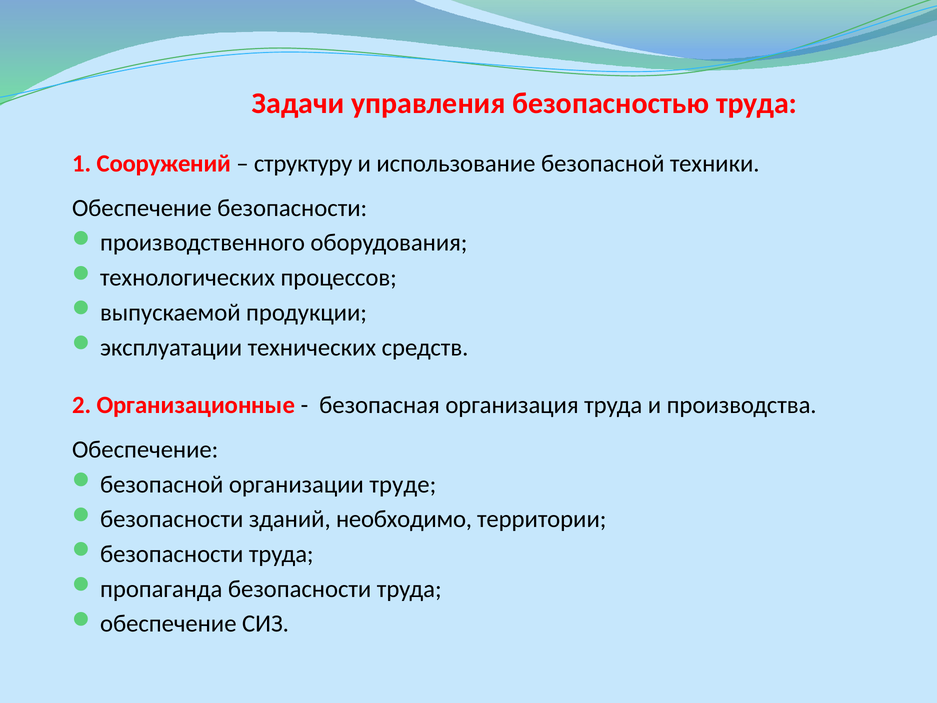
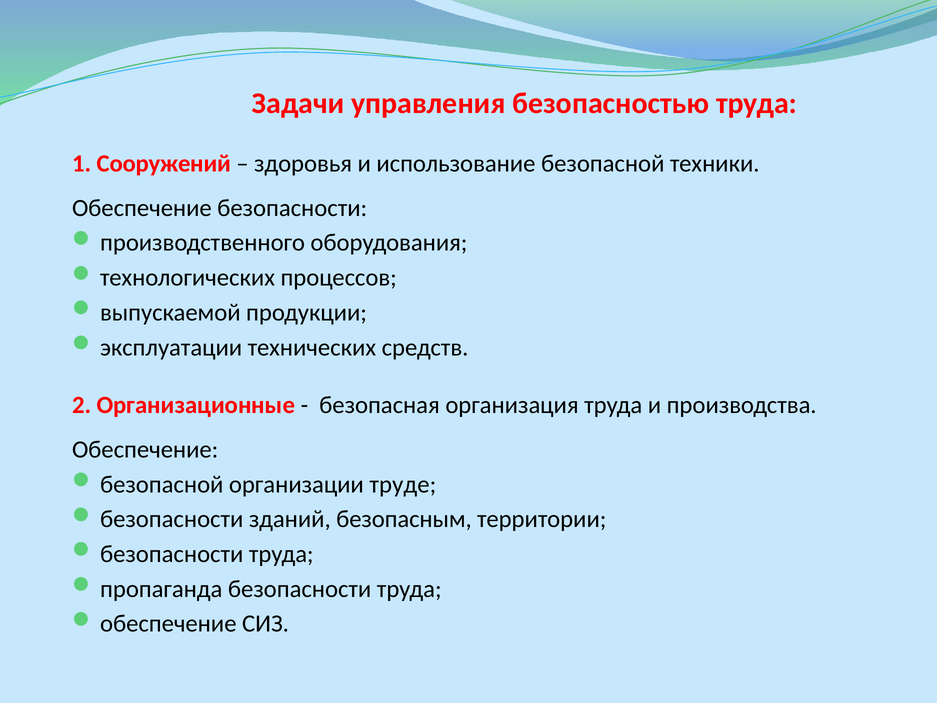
структуру: структуру -> здоровья
необходимо: необходимо -> безопасным
